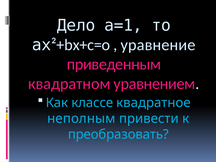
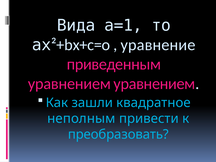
Дело: Дело -> Вида
квадратном at (69, 84): квадратном -> уравнением
классе: классе -> зашли
